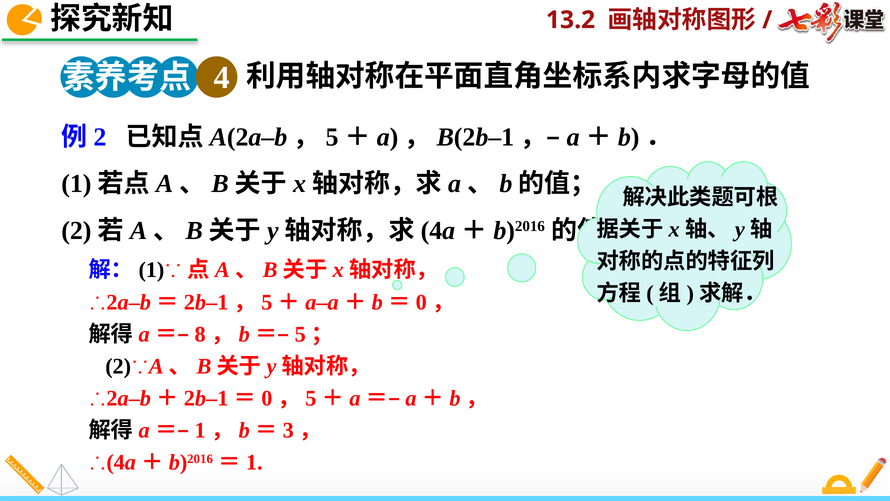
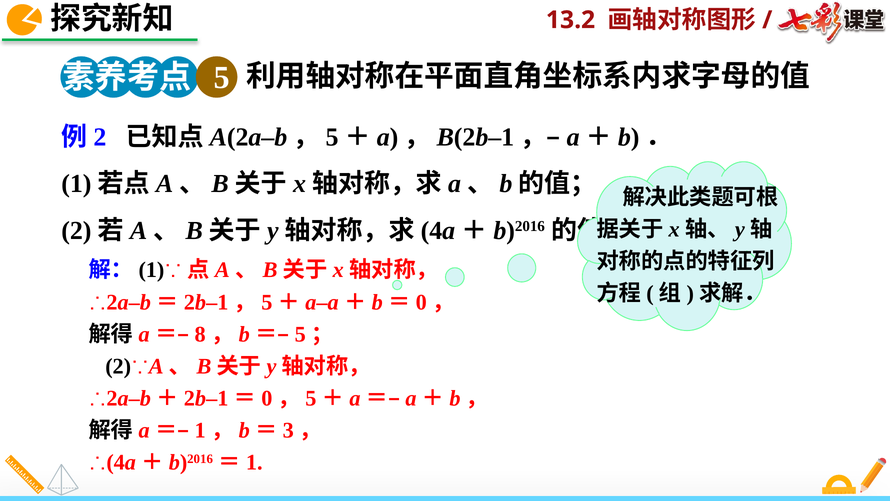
4: 4 -> 5
